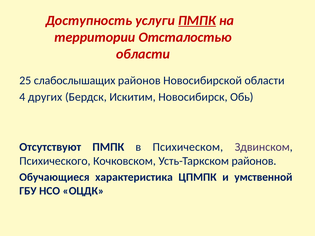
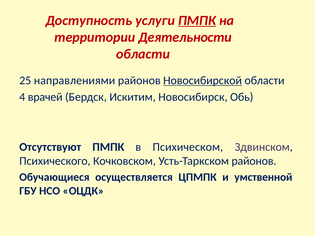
Отсталостью: Отсталостью -> Деятельности
слабослышащих: слабослышащих -> направлениями
Новосибирской underline: none -> present
других: других -> врачей
характеристика: характеристика -> осуществляется
